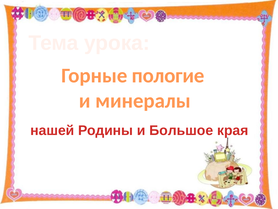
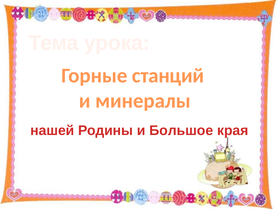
пологие: пологие -> станций
